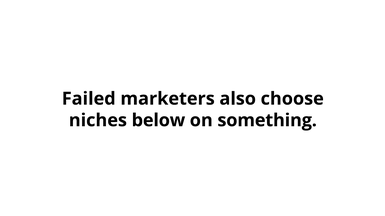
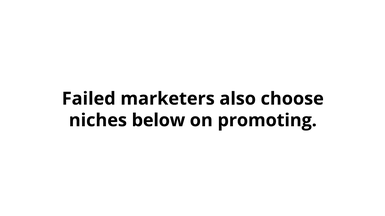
something: something -> promoting
